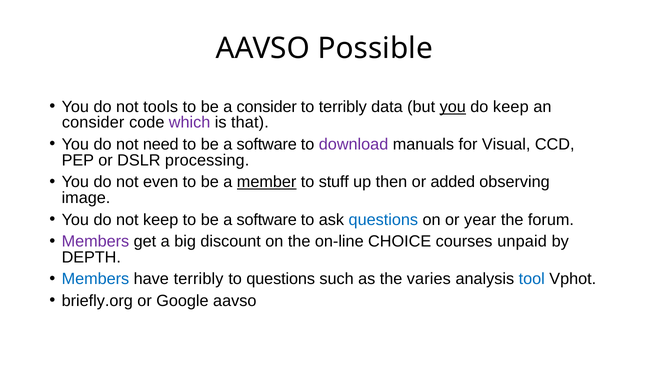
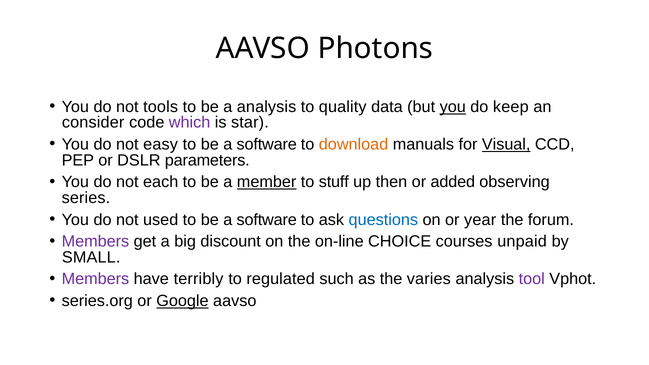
Possible: Possible -> Photons
a consider: consider -> analysis
to terribly: terribly -> quality
that: that -> star
need: need -> easy
download colour: purple -> orange
Visual underline: none -> present
processing: processing -> parameters
even: even -> each
image: image -> series
not keep: keep -> used
DEPTH: DEPTH -> SMALL
Members at (95, 279) colour: blue -> purple
to questions: questions -> regulated
tool colour: blue -> purple
briefly.org: briefly.org -> series.org
Google underline: none -> present
